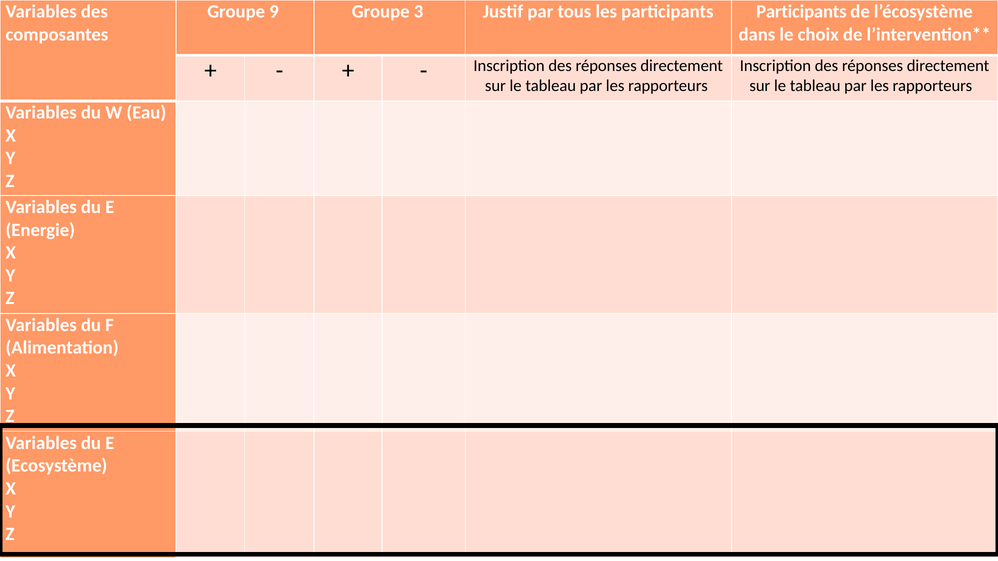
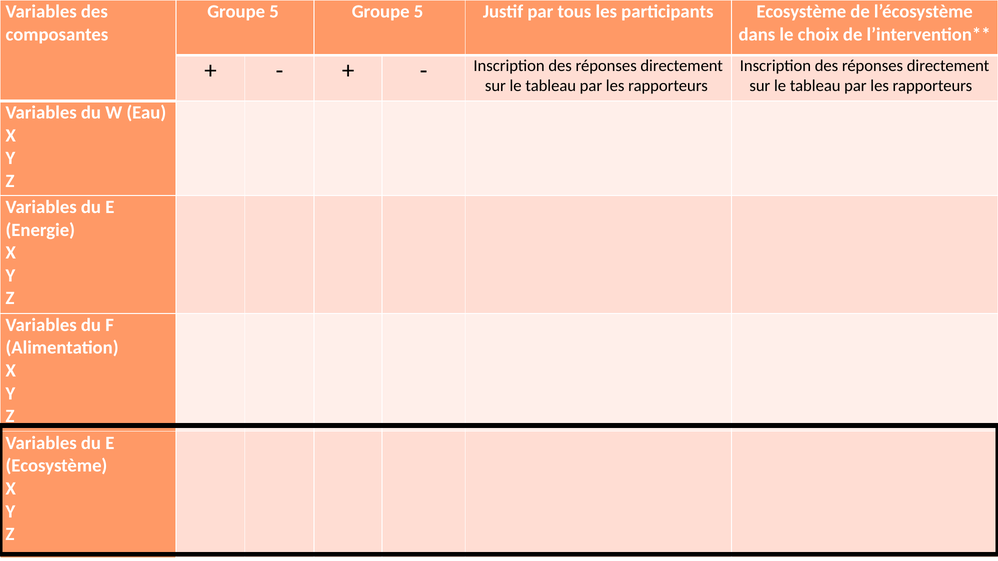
9 at (274, 12): 9 -> 5
3 at (419, 12): 3 -> 5
participants Participants: Participants -> Ecosystème
